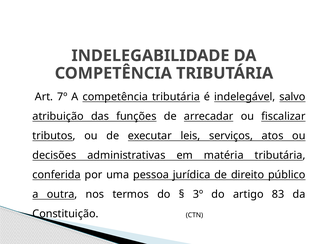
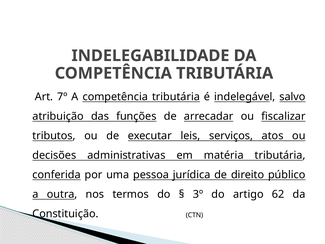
83: 83 -> 62
